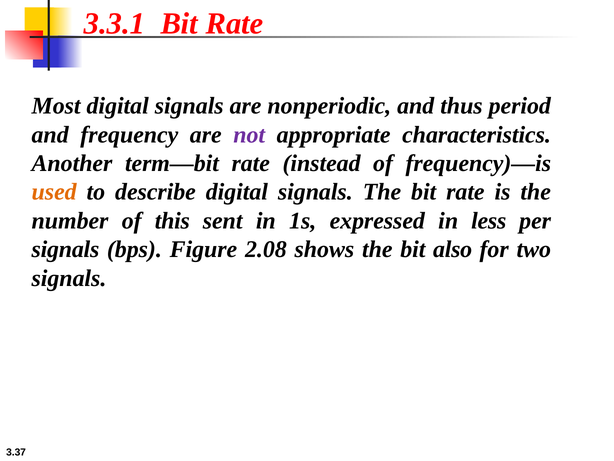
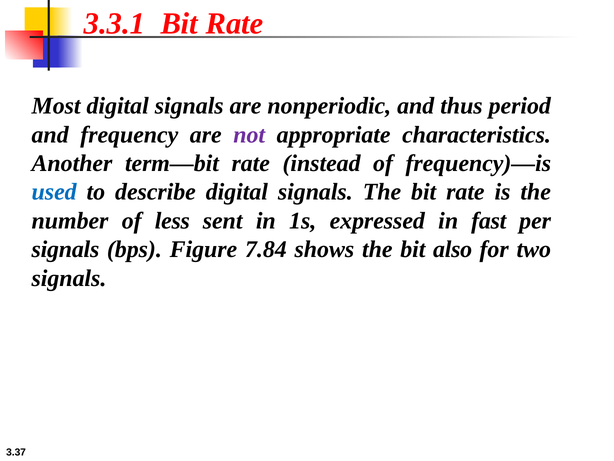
used colour: orange -> blue
this: this -> less
less: less -> fast
2.08: 2.08 -> 7.84
